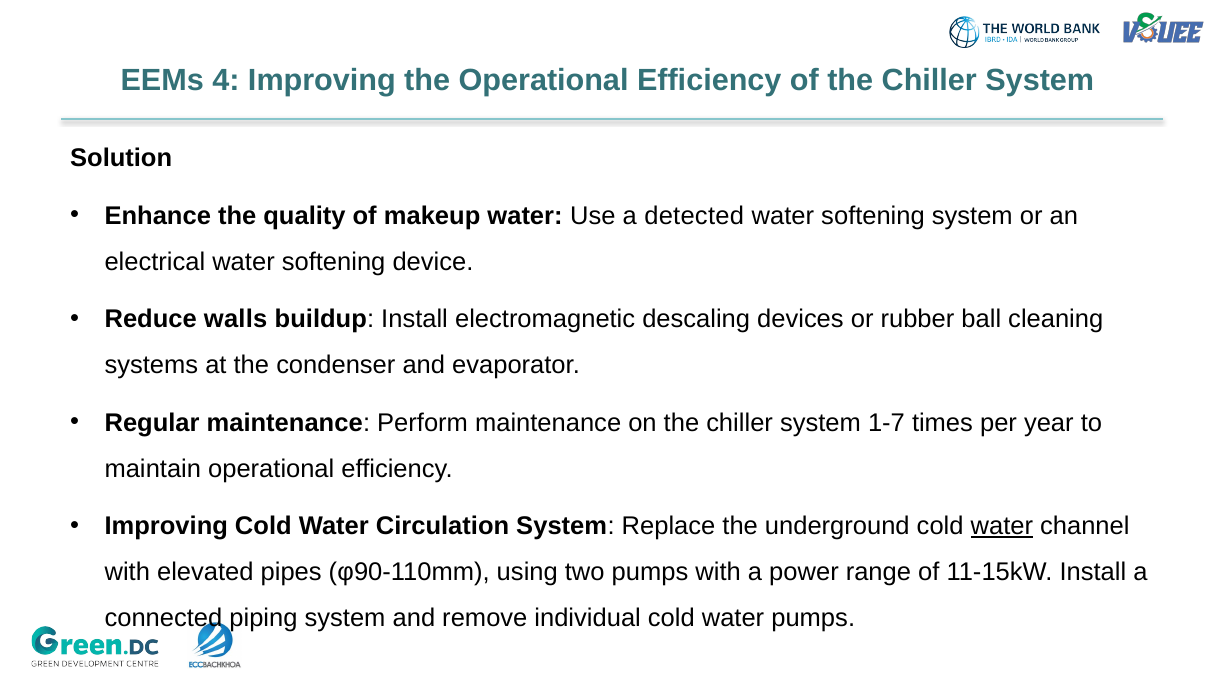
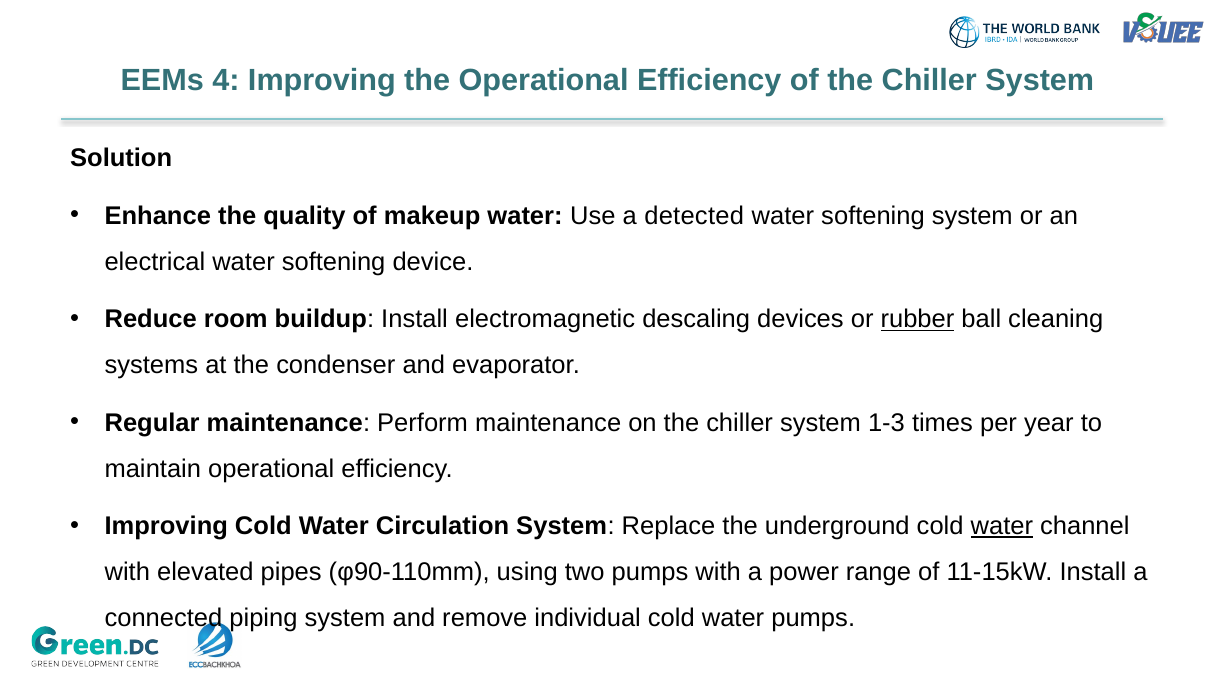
walls: walls -> room
rubber underline: none -> present
1-7: 1-7 -> 1-3
